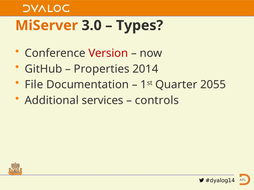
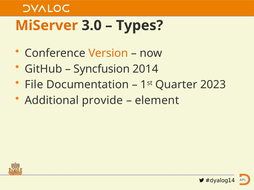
Version colour: red -> orange
Properties: Properties -> Syncfusion
2055: 2055 -> 2023
services: services -> provide
controls: controls -> element
